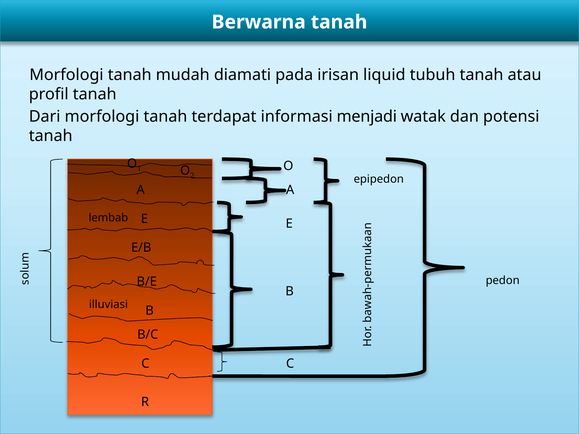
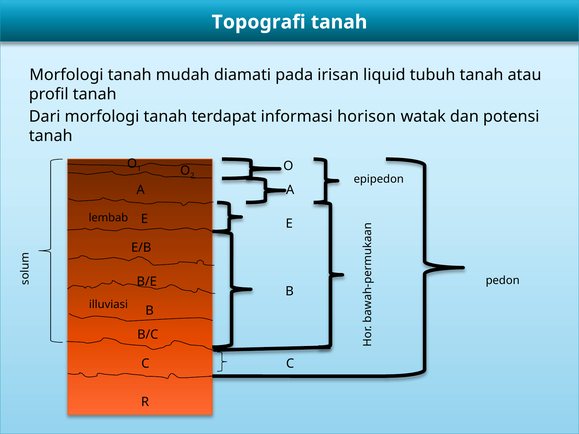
Berwarna: Berwarna -> Topografi
menjadi: menjadi -> horison
